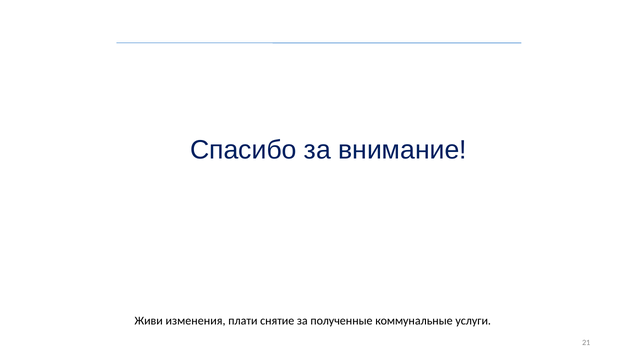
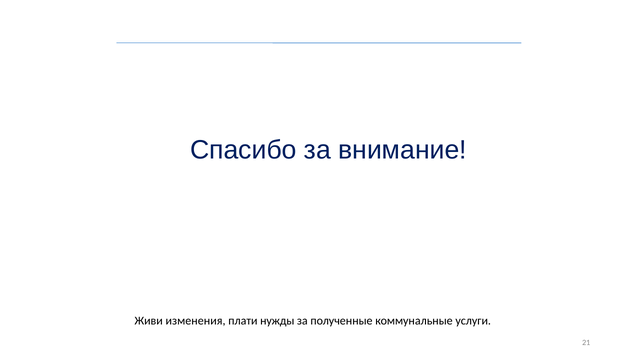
снятие: снятие -> нужды
